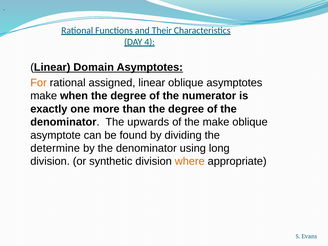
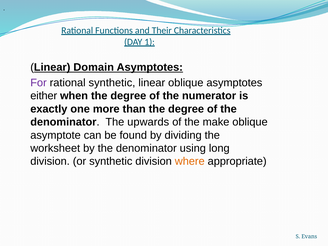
4: 4 -> 1
For colour: orange -> purple
rational assigned: assigned -> synthetic
make at (44, 96): make -> either
determine: determine -> worksheet
